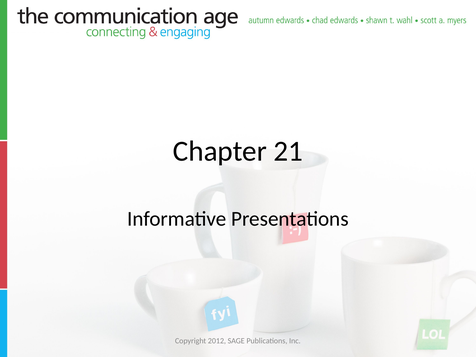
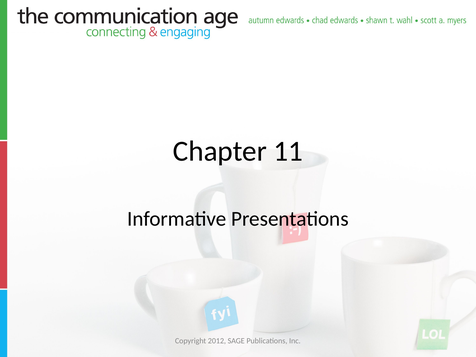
21: 21 -> 11
